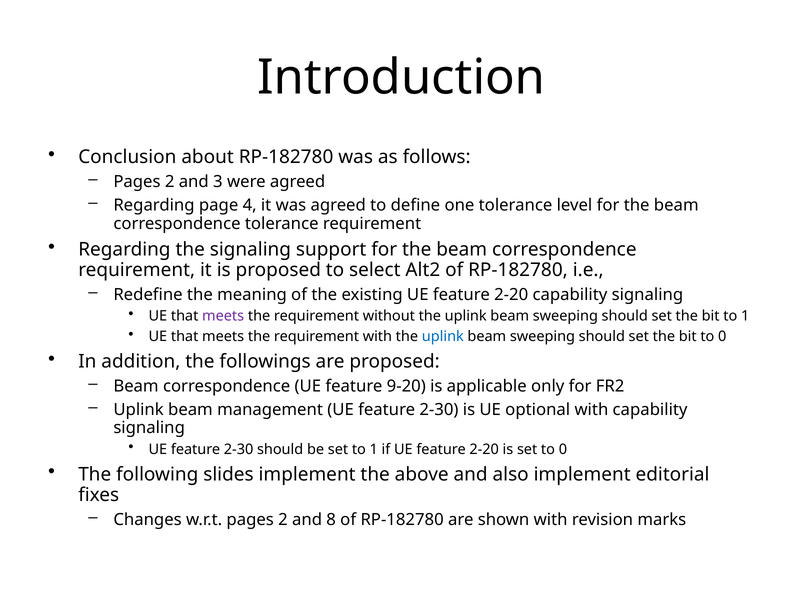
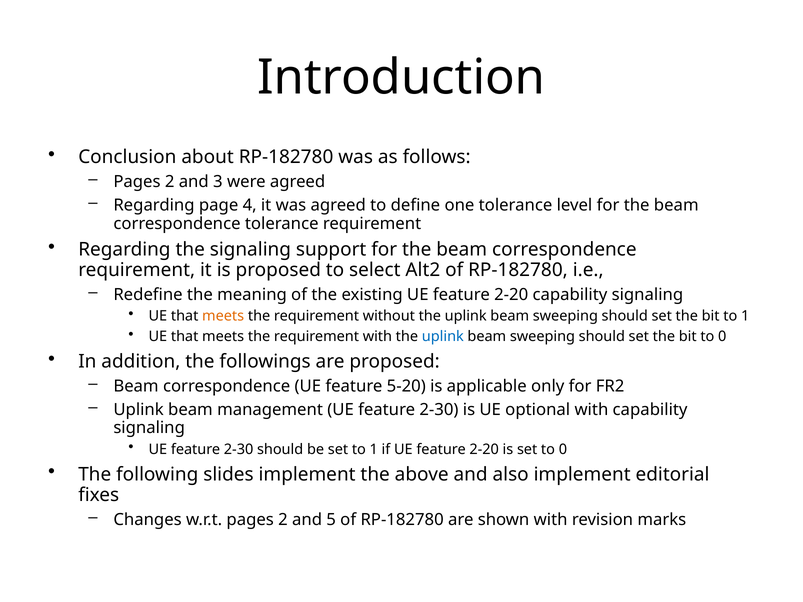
meets at (223, 316) colour: purple -> orange
9-20: 9-20 -> 5-20
8: 8 -> 5
